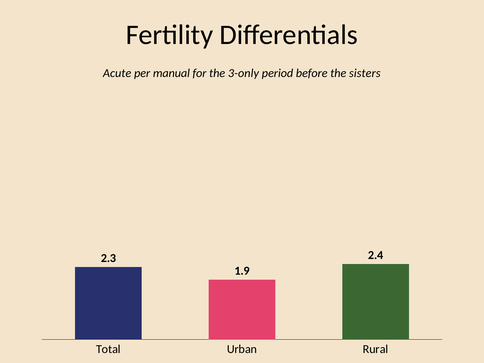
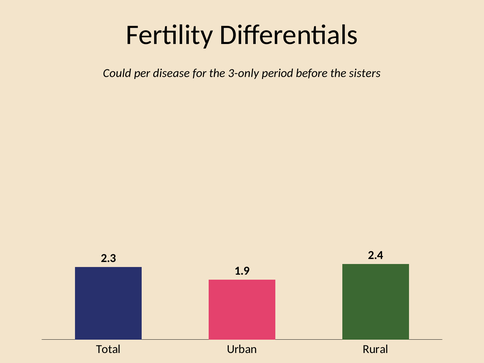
Acute: Acute -> Could
manual: manual -> disease
